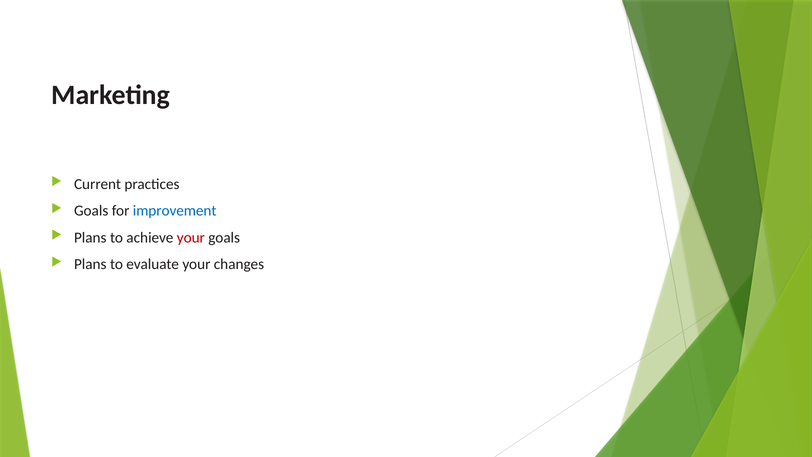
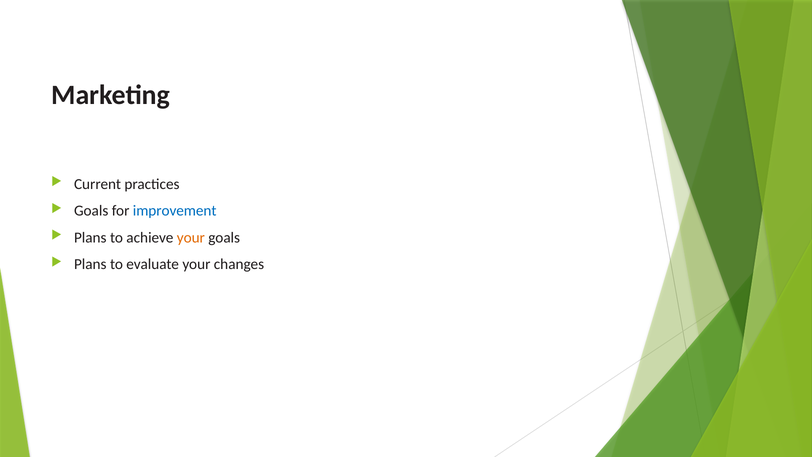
your at (191, 237) colour: red -> orange
